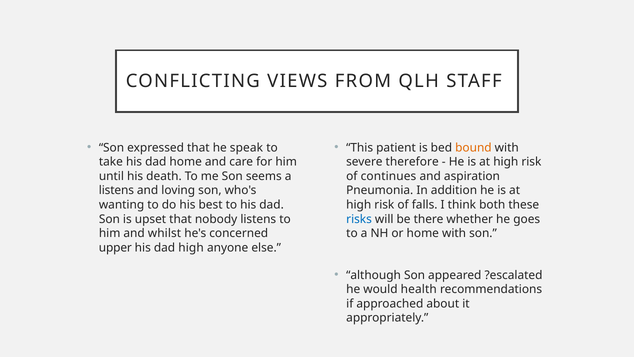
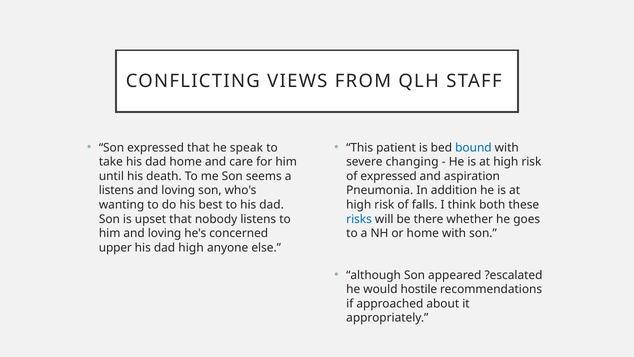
bound colour: orange -> blue
therefore: therefore -> changing
of continues: continues -> expressed
him and whilst: whilst -> loving
health: health -> hostile
